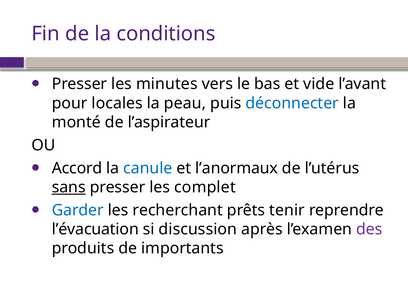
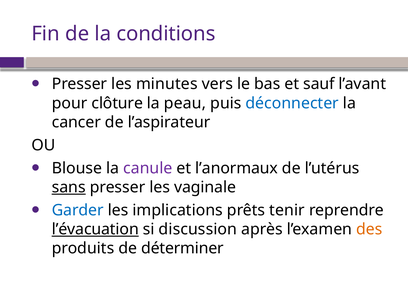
vide: vide -> sauf
locales: locales -> clôture
monté: monté -> cancer
Accord: Accord -> Blouse
canule colour: blue -> purple
complet: complet -> vaginale
recherchant: recherchant -> implications
l’évacuation underline: none -> present
des colour: purple -> orange
importants: importants -> déterminer
